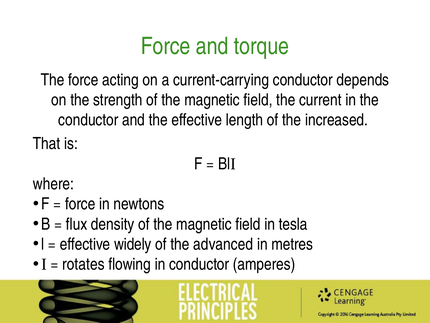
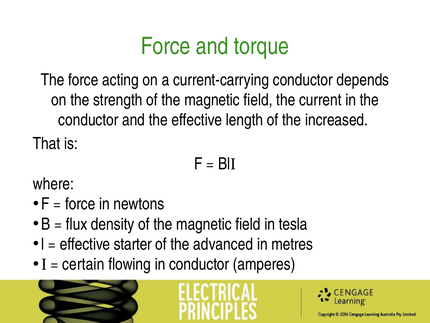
widely: widely -> starter
rotates: rotates -> certain
